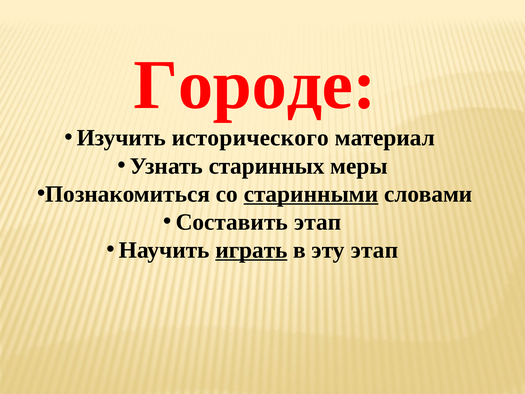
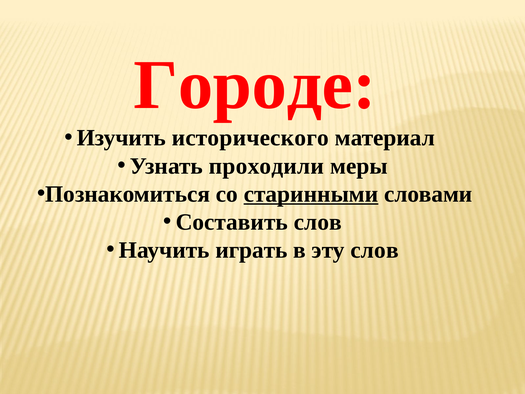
старинных: старинных -> проходили
Составить этап: этап -> слов
играть underline: present -> none
эту этап: этап -> слов
